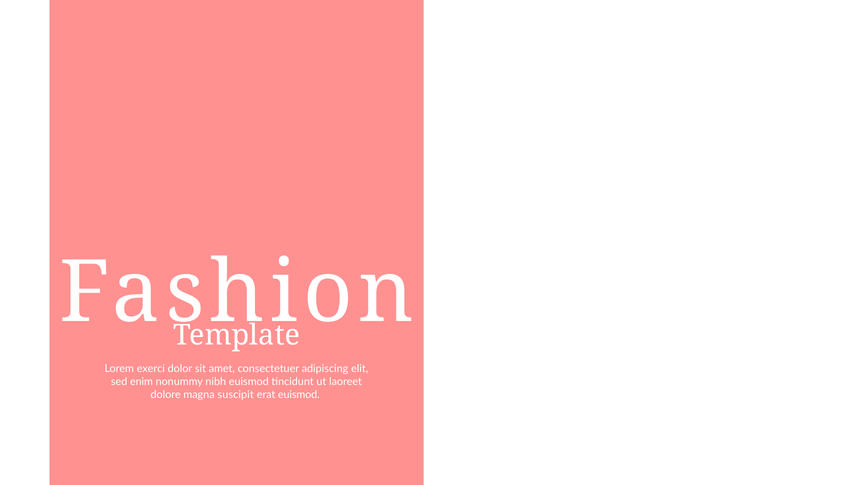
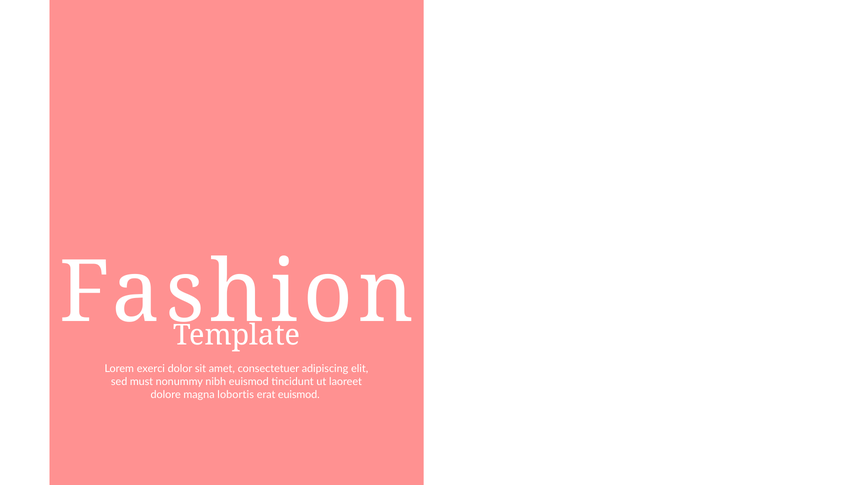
enim: enim -> must
suscipit: suscipit -> lobortis
